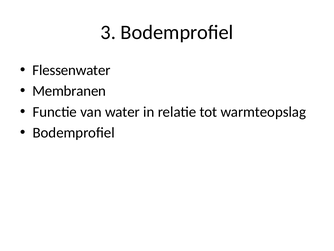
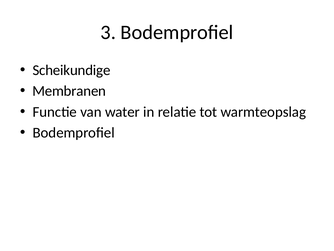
Flessenwater: Flessenwater -> Scheikundige
